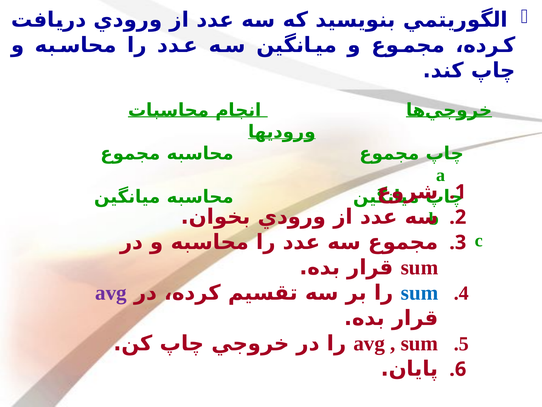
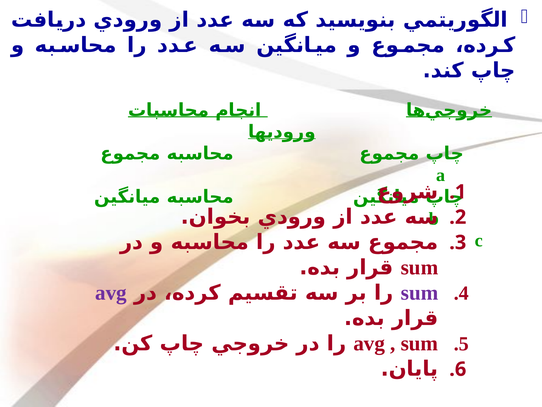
sum at (420, 293) colour: blue -> purple
